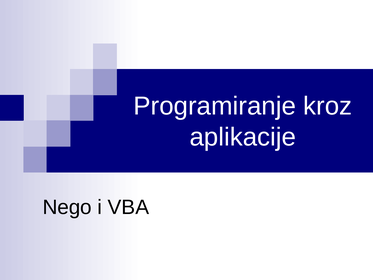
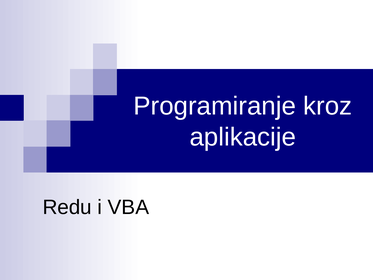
Nego: Nego -> Redu
